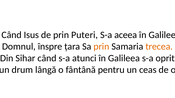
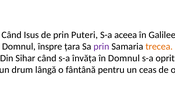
prin at (101, 47) colour: orange -> purple
atunci: atunci -> învăța
Galileea at (124, 58): Galileea -> Domnul
